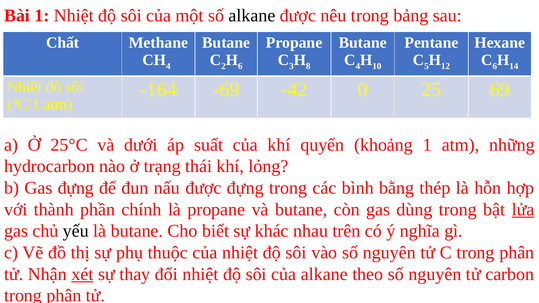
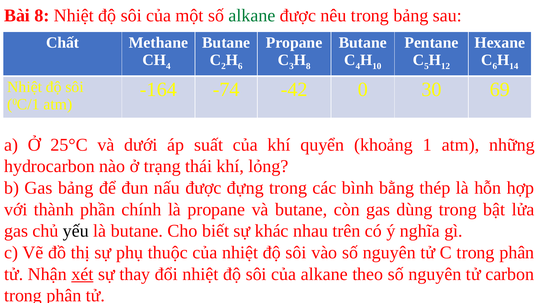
Bài 1: 1 -> 8
alkane at (252, 16) colour: black -> green
-69: -69 -> -74
25: 25 -> 30
Gas đựng: đựng -> bảng
lửa underline: present -> none
